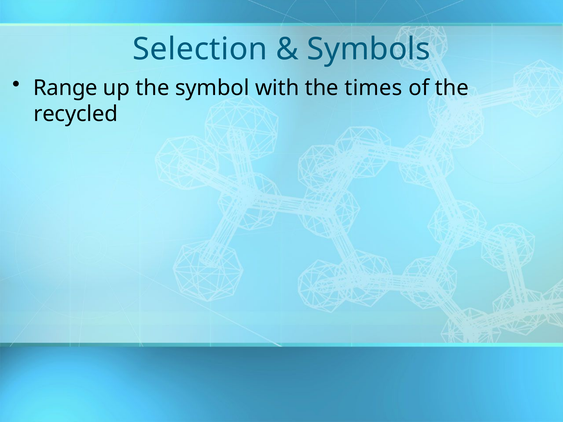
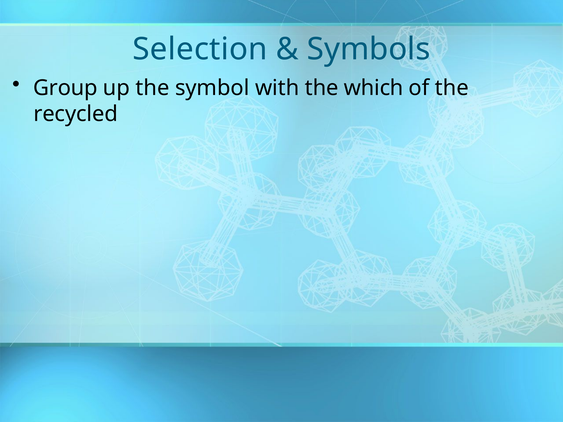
Range: Range -> Group
times: times -> which
